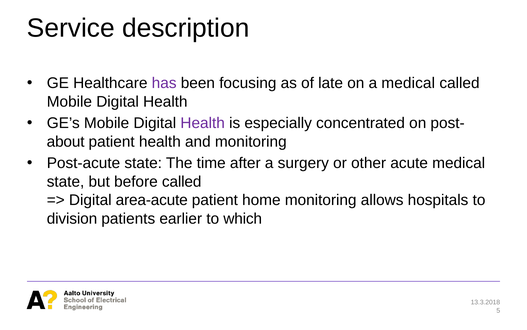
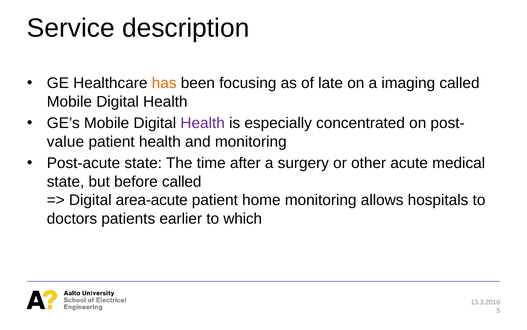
has colour: purple -> orange
a medical: medical -> imaging
about: about -> value
division: division -> doctors
